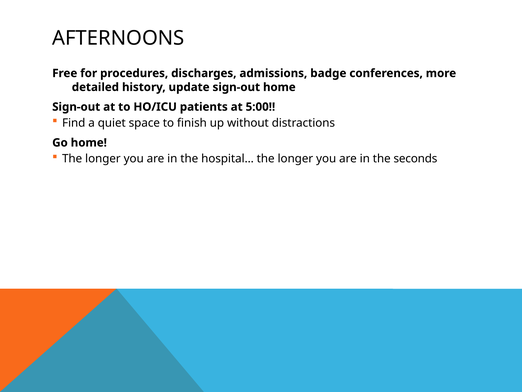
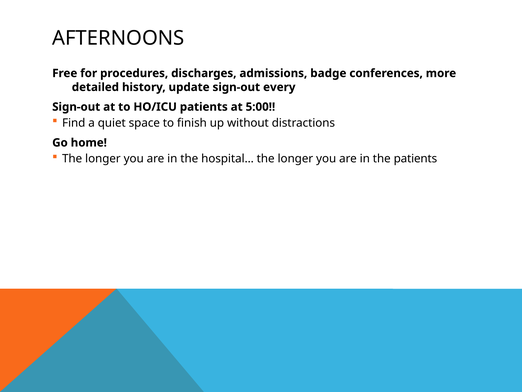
sign-out home: home -> every
the seconds: seconds -> patients
